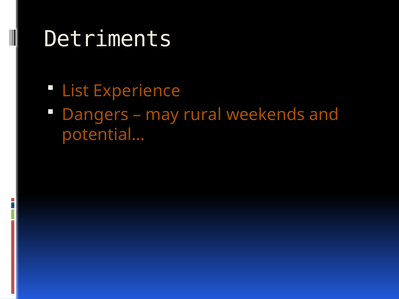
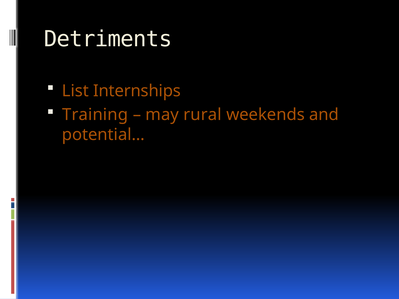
Experience: Experience -> Internships
Dangers: Dangers -> Training
